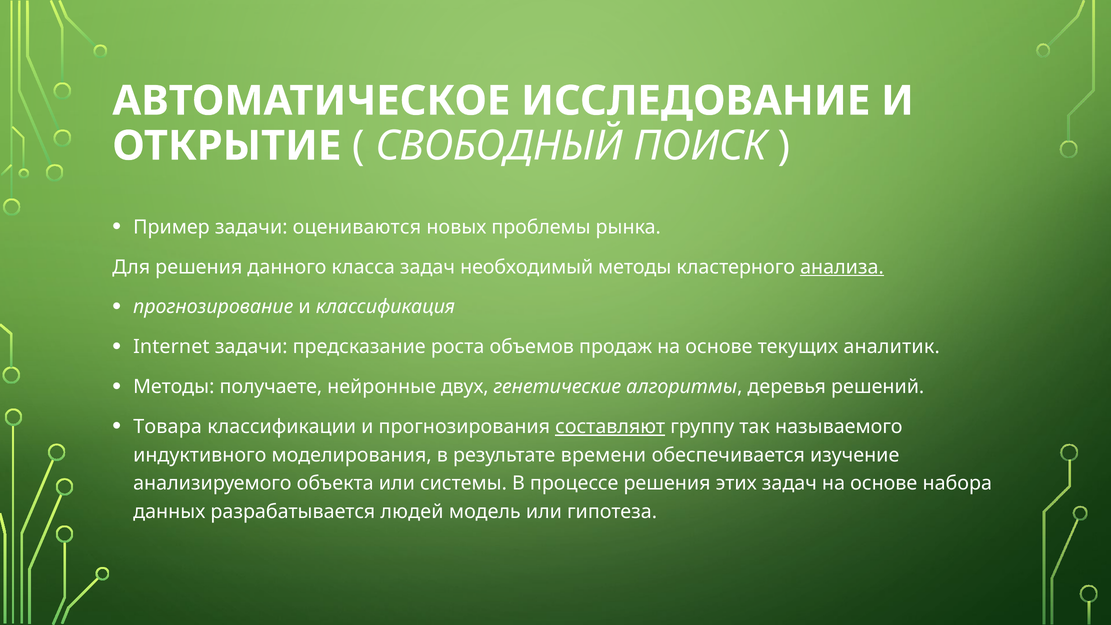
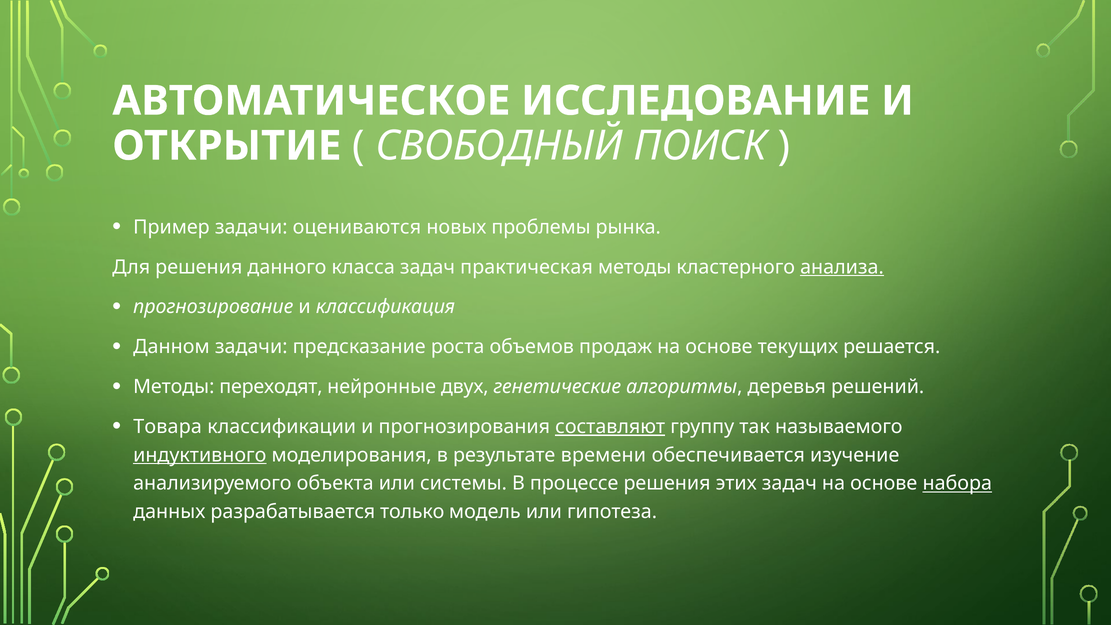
необходимый: необходимый -> практическая
Internet: Internet -> Данном
аналитик: аналитик -> решается
получаете: получаете -> переходят
индуктивного underline: none -> present
набора underline: none -> present
людей: людей -> только
